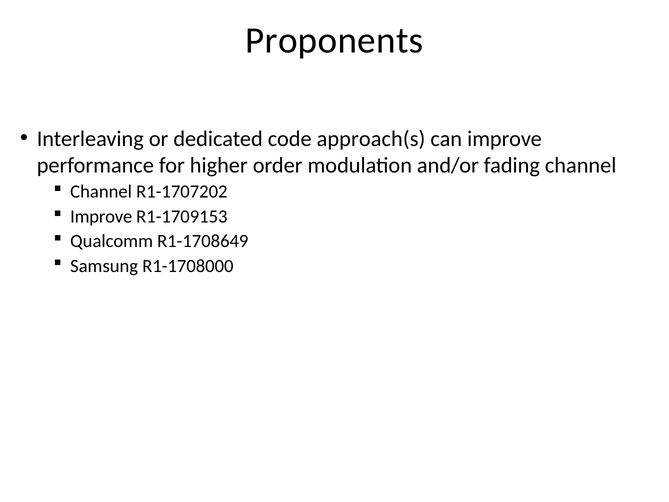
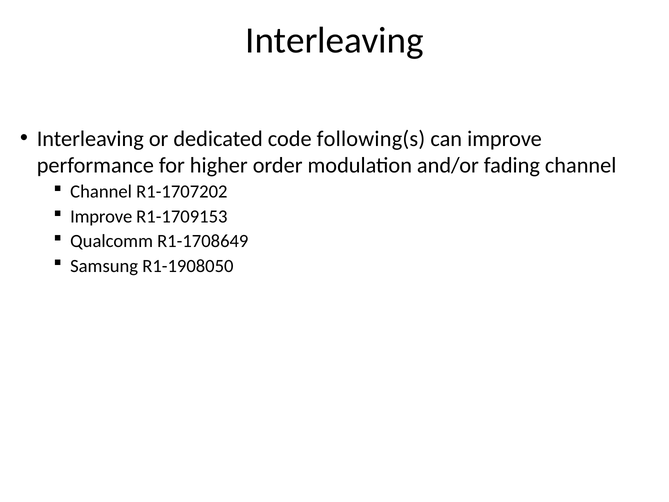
Proponents at (334, 41): Proponents -> Interleaving
approach(s: approach(s -> following(s
R1-1708000: R1-1708000 -> R1-1908050
